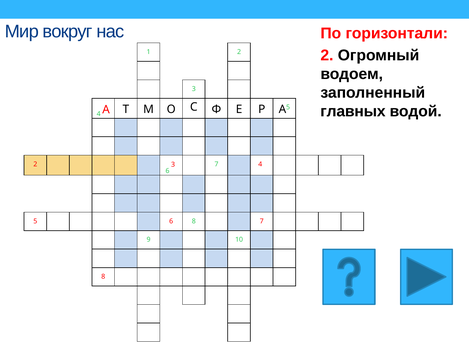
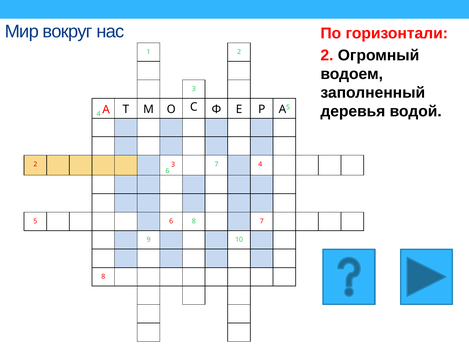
главных: главных -> деревья
